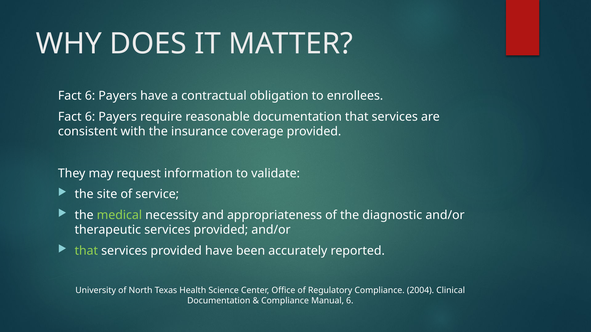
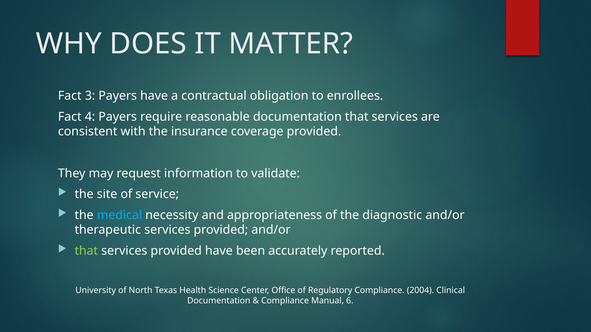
6 at (90, 96): 6 -> 3
6 at (90, 117): 6 -> 4
medical colour: light green -> light blue
